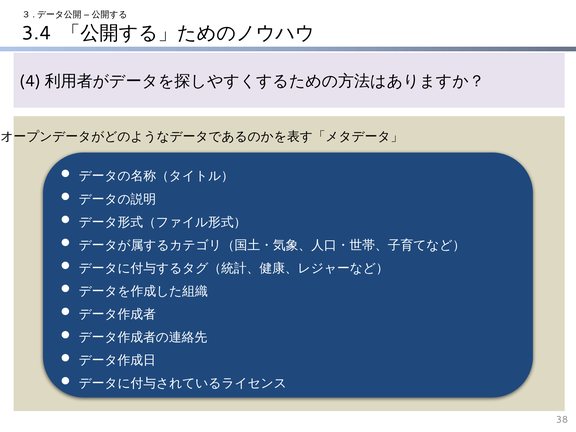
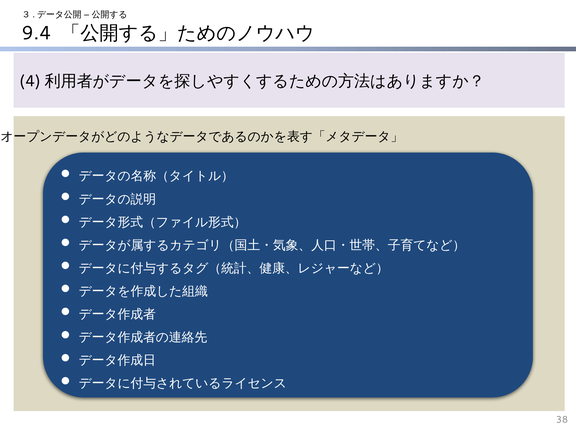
3.4: 3.4 -> 9.4
